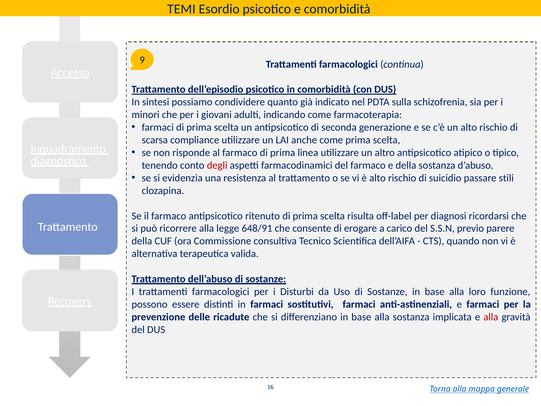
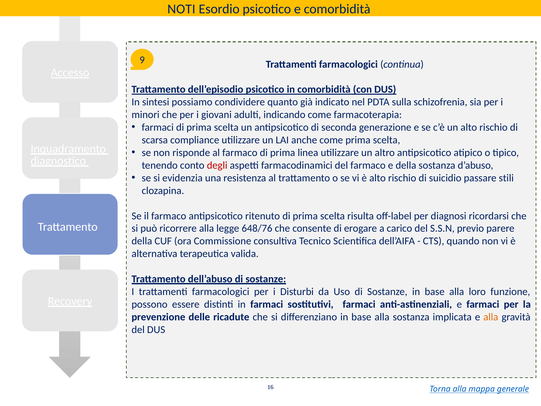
TEMI: TEMI -> NOTI
648/91: 648/91 -> 648/76
alla at (491, 317) colour: red -> orange
